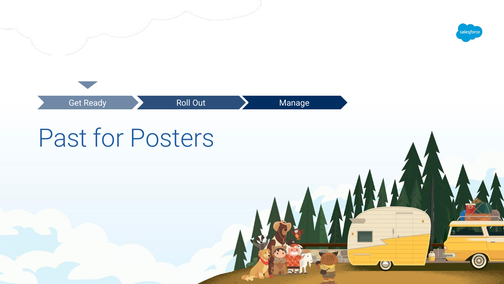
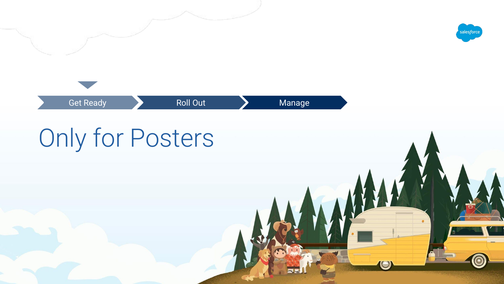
Past: Past -> Only
